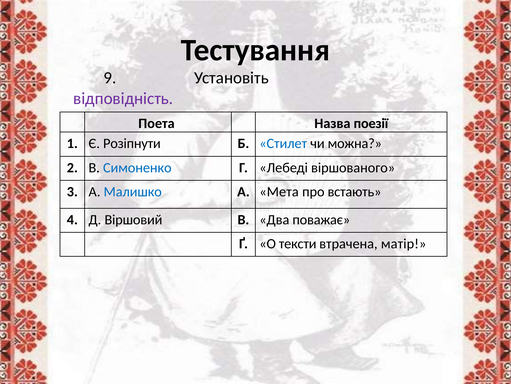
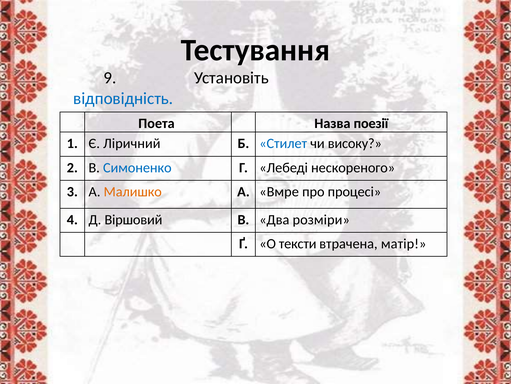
відповідність colour: purple -> blue
Розіпнути: Розіпнути -> Ліричний
можна: можна -> високу
віршованого: віршованого -> нескореного
Малишко colour: blue -> orange
Мета: Мета -> Вмре
встають: встають -> процесі
поважає: поважає -> розміри
